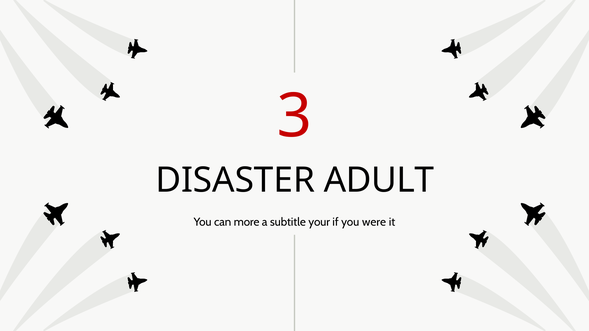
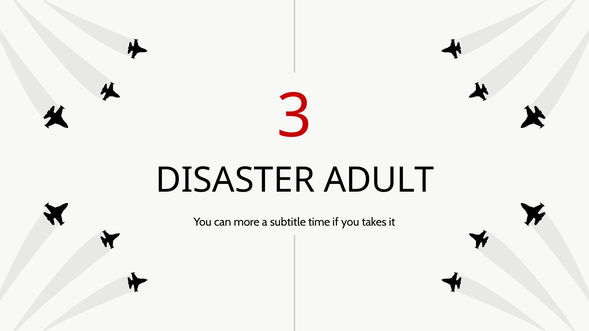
your: your -> time
were: were -> takes
